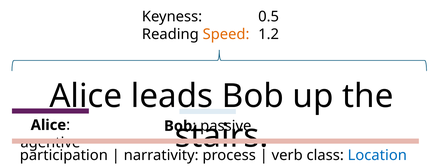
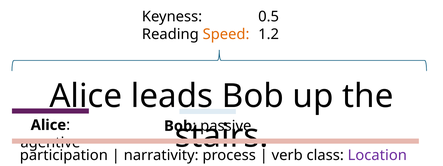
Location colour: blue -> purple
